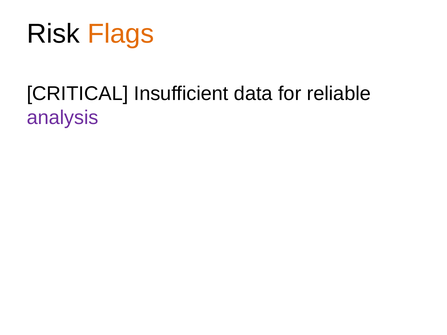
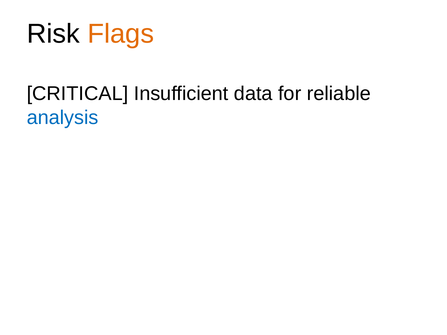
analysis colour: purple -> blue
